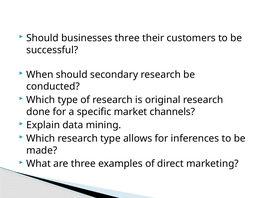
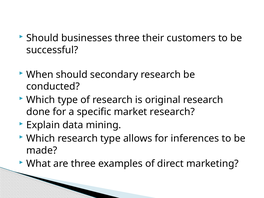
market channels: channels -> research
